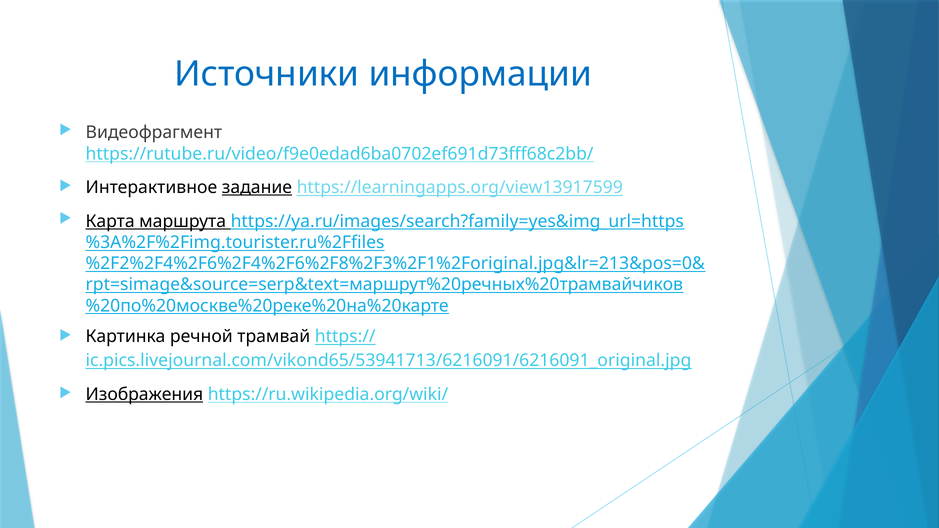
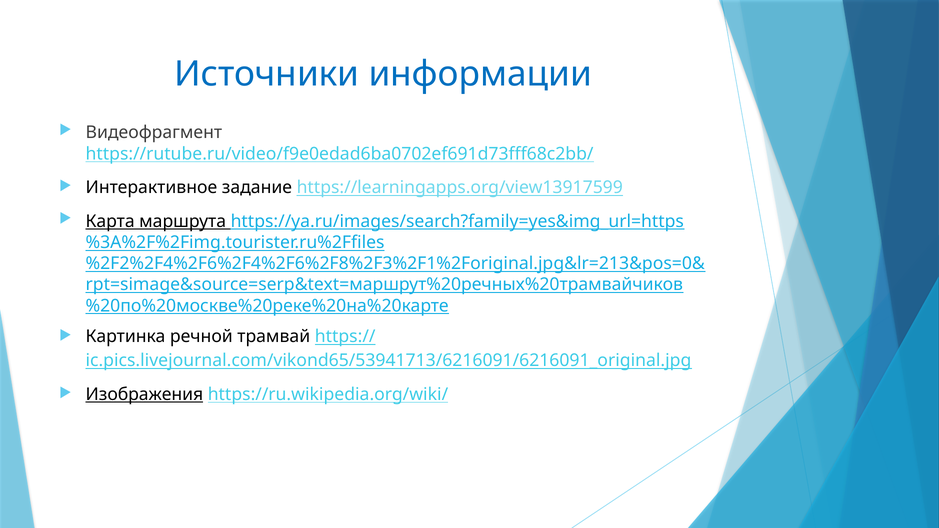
задание underline: present -> none
